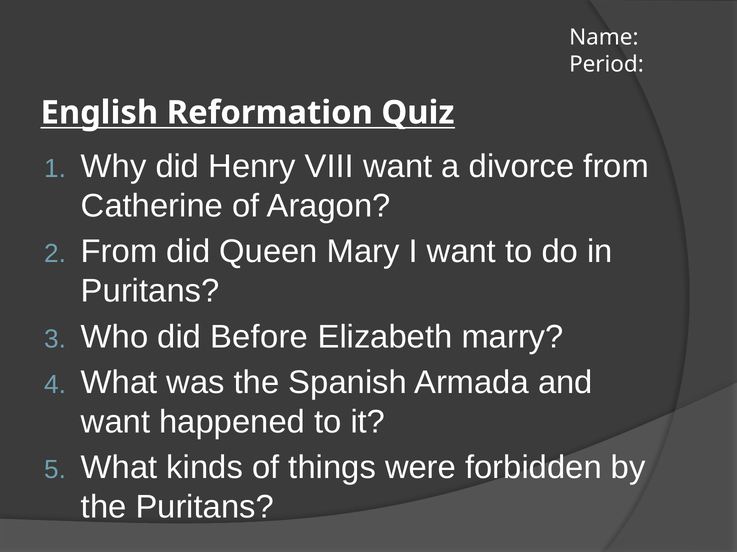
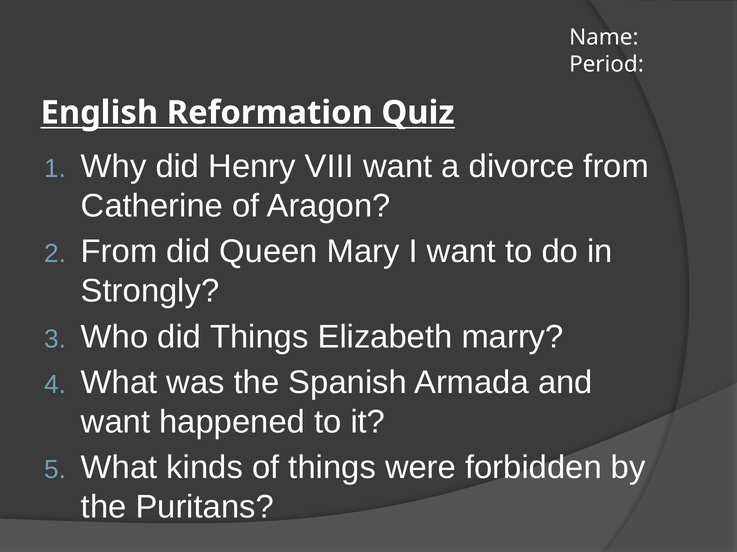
Puritans at (150, 291): Puritans -> Strongly
did Before: Before -> Things
